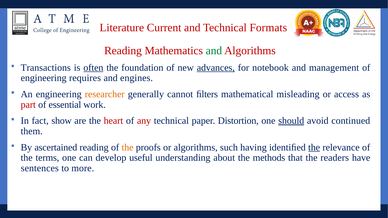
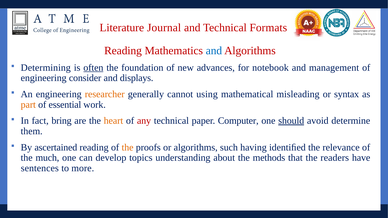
Current: Current -> Journal
and at (214, 51) colour: green -> blue
Transactions: Transactions -> Determining
advances underline: present -> none
requires: requires -> consider
engines: engines -> displays
ﬁlters: ﬁlters -> using
access: access -> syntax
part colour: red -> orange
show: show -> bring
heart colour: red -> orange
Distortion: Distortion -> Computer
continued: continued -> determine
the at (314, 147) underline: present -> none
terms: terms -> much
useful: useful -> topics
